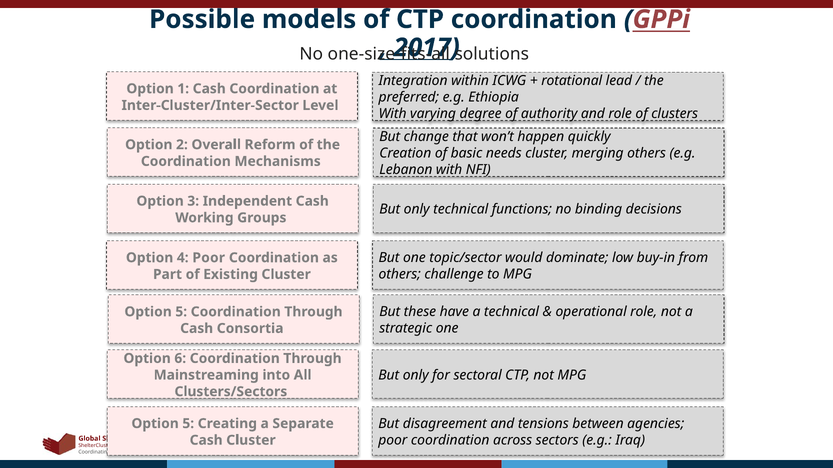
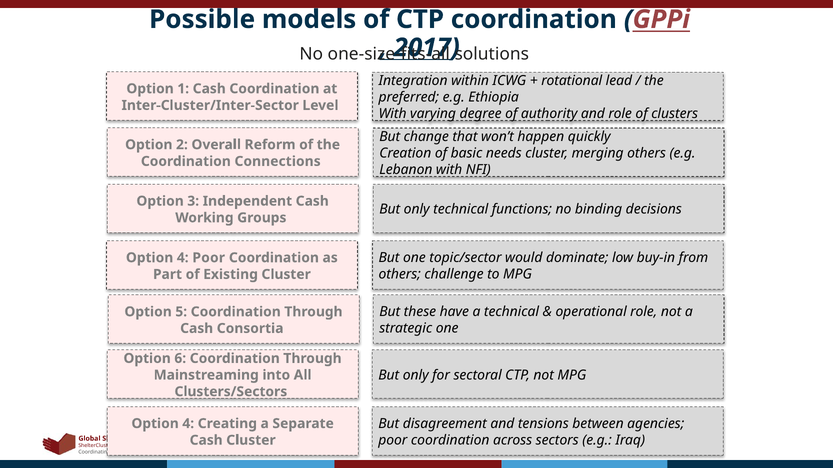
Mechanisms: Mechanisms -> Connections
5 at (188, 424): 5 -> 4
